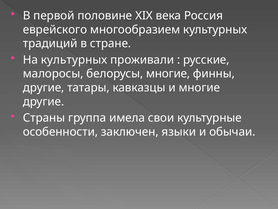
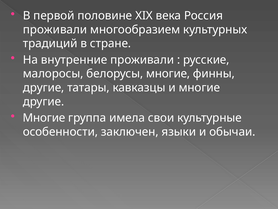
еврейского at (55, 30): еврейского -> проживали
На культурных: культурных -> внутренние
Страны at (44, 118): Страны -> Многие
